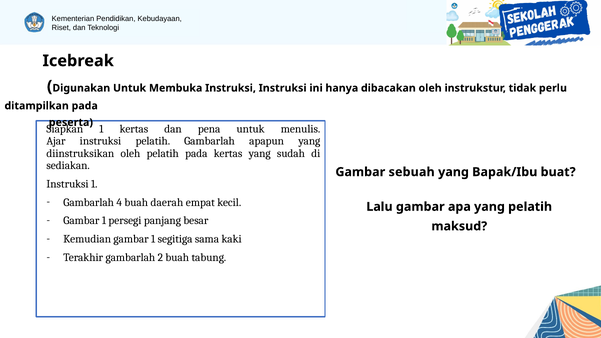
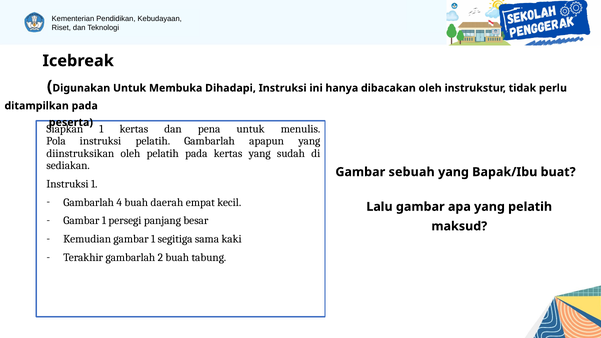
Membuka Instruksi: Instruksi -> Dihadapi
Ajar: Ajar -> Pola
